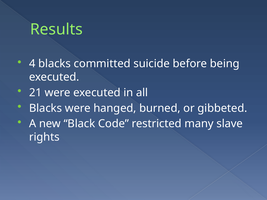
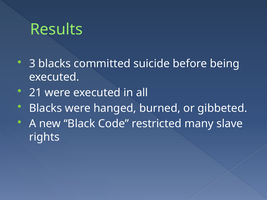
4: 4 -> 3
